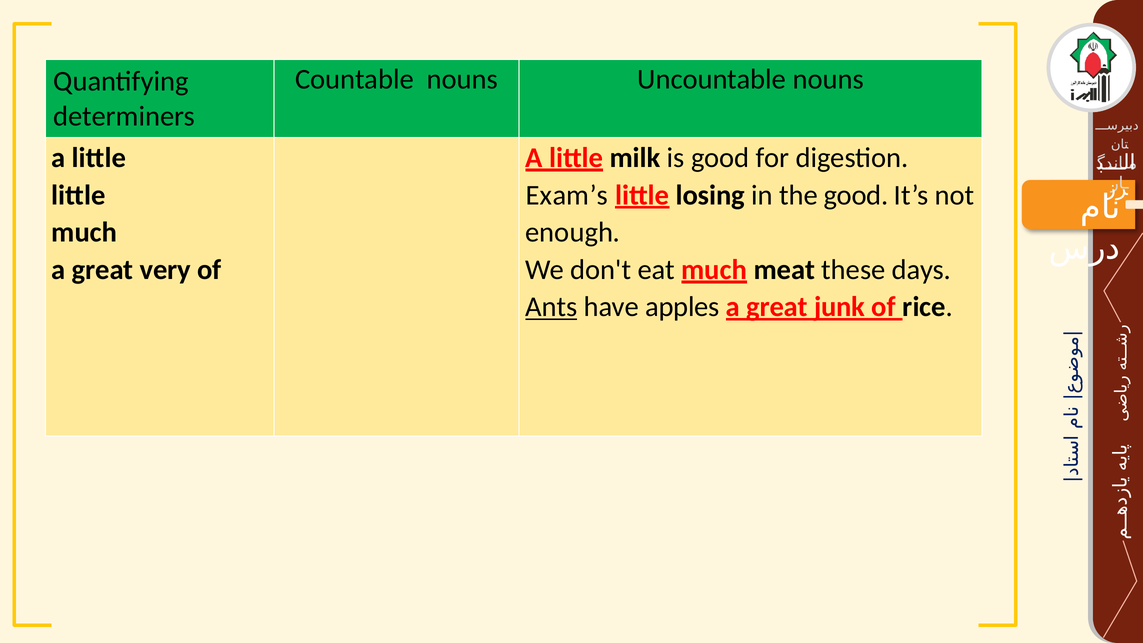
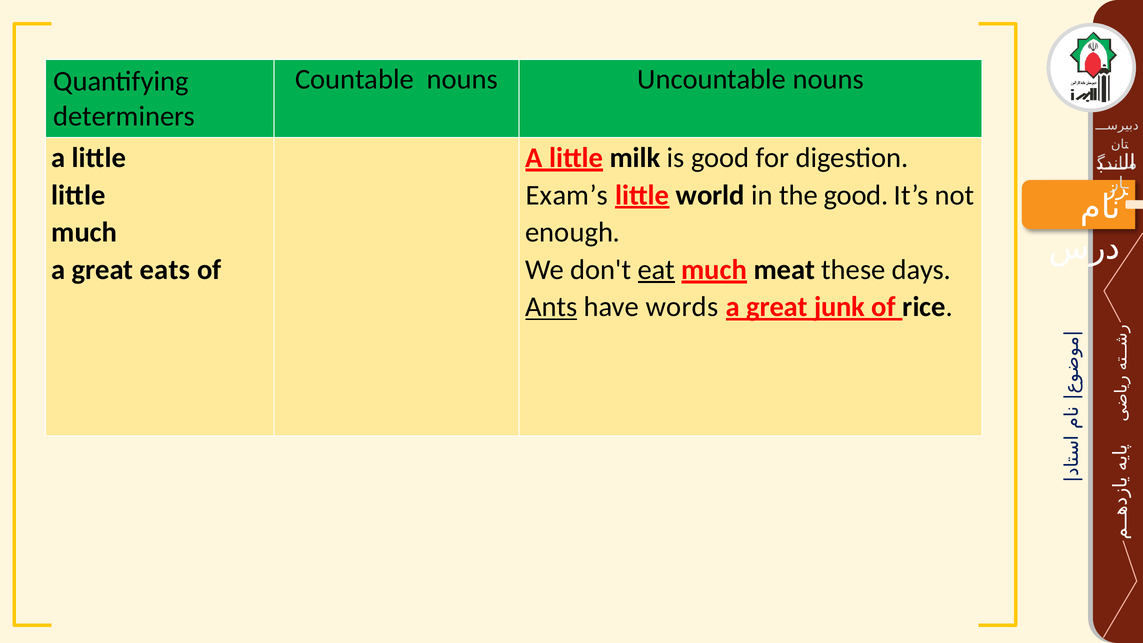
losing: losing -> world
very: very -> eats
eat underline: none -> present
apples: apples -> words
